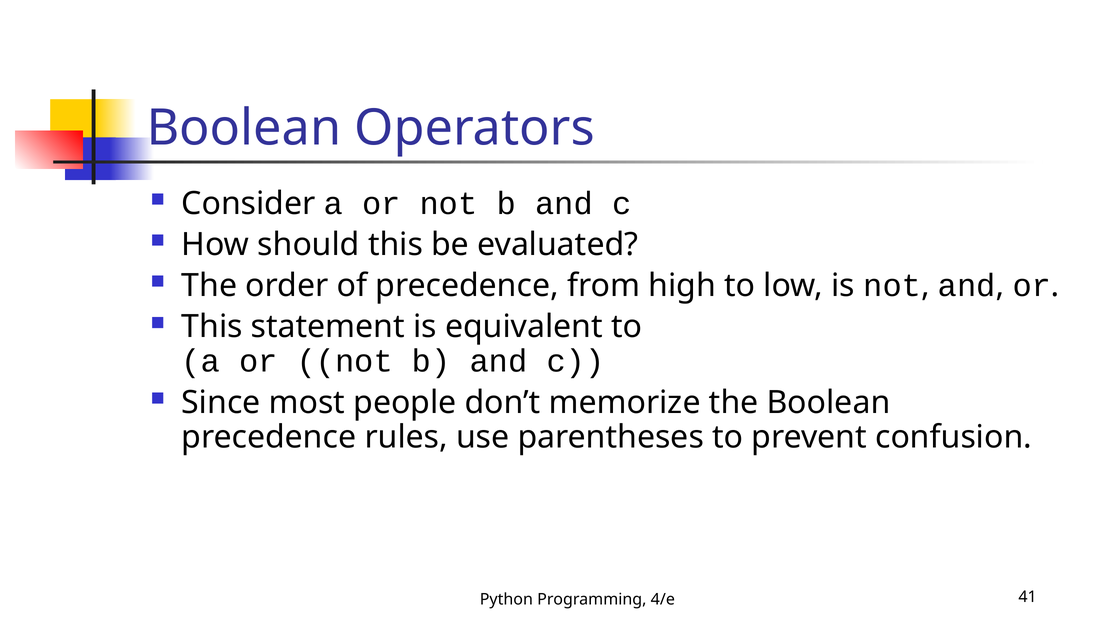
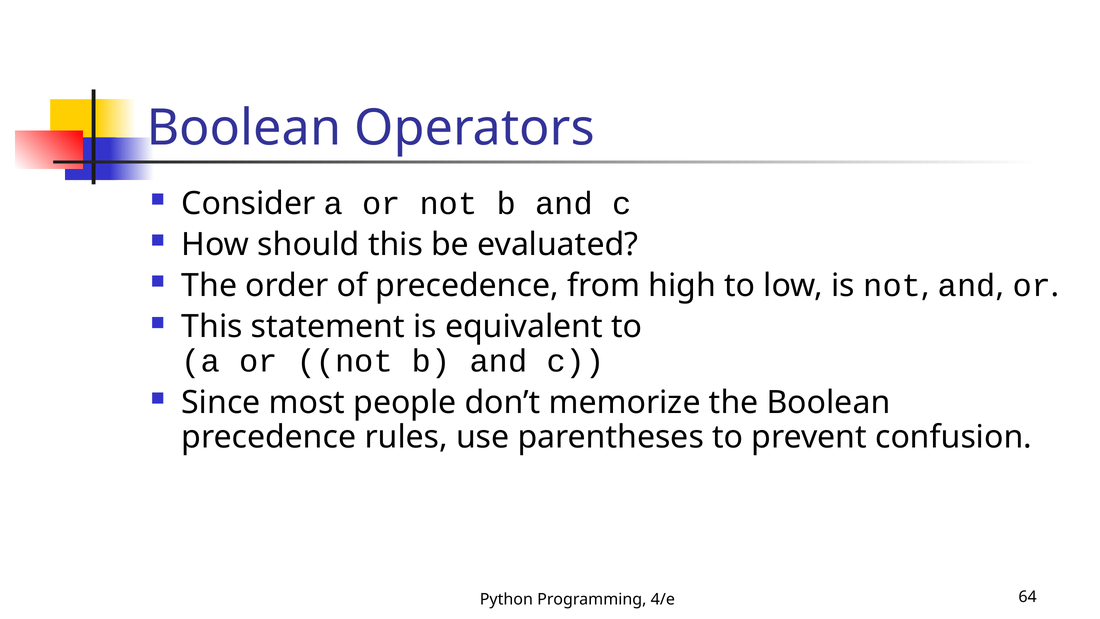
41: 41 -> 64
